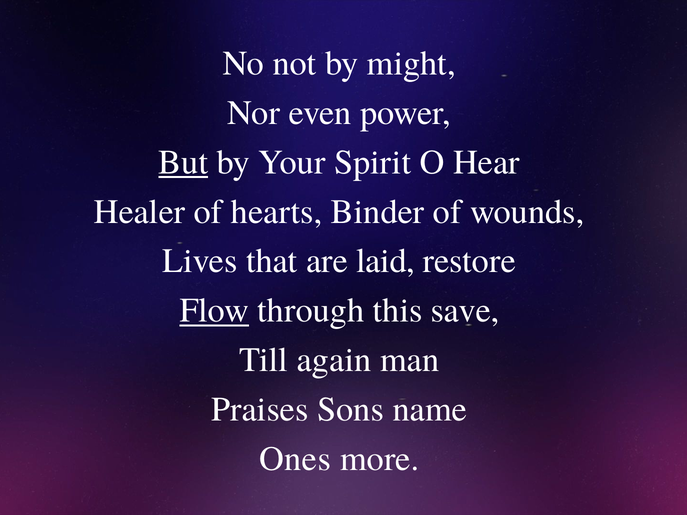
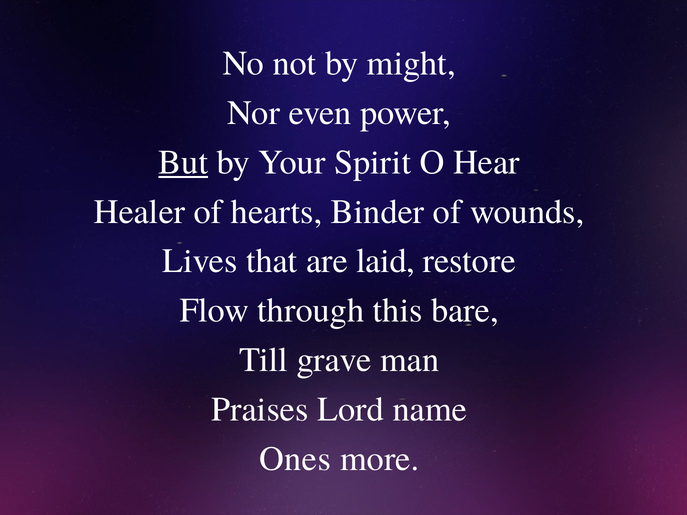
Flow underline: present -> none
save: save -> bare
again: again -> grave
Sons: Sons -> Lord
